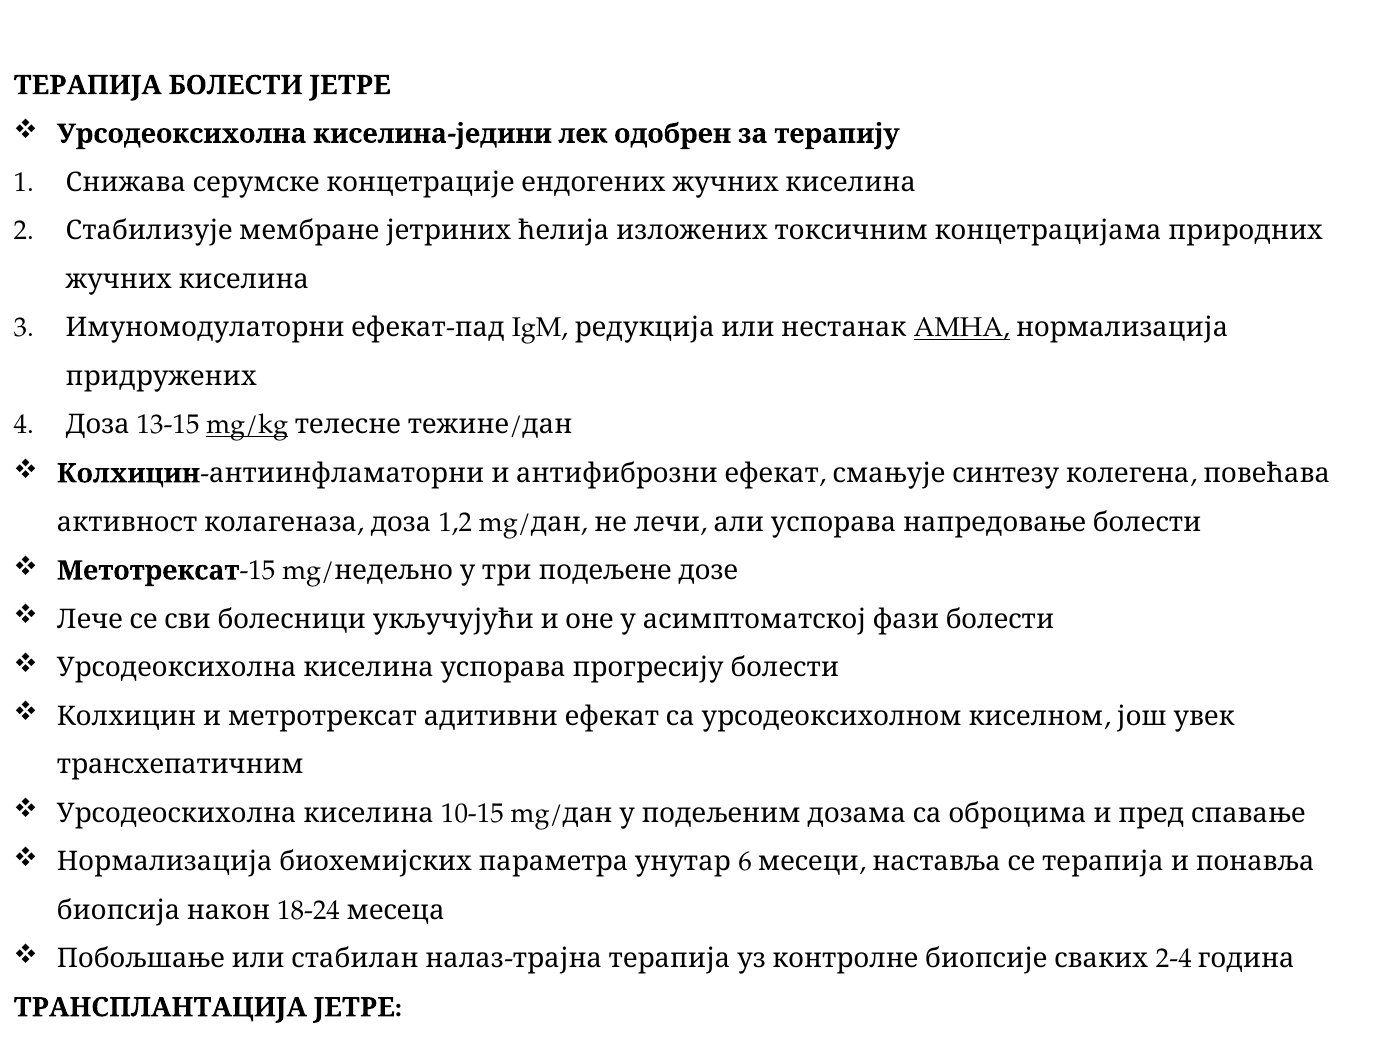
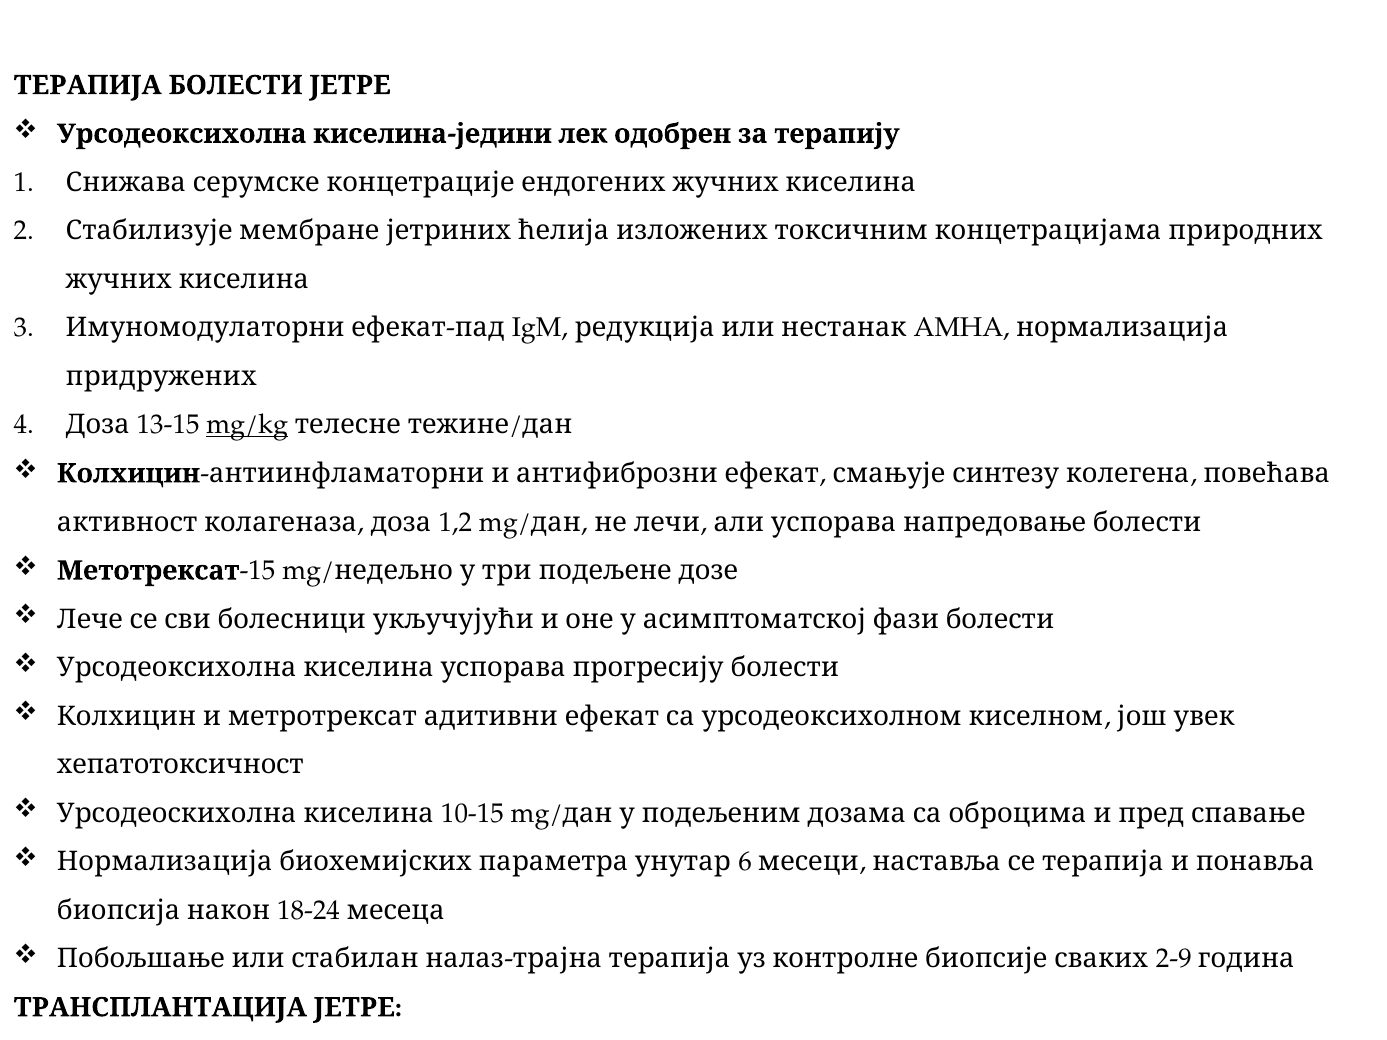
AMHA underline: present -> none
трансхепатичним: трансхепатичним -> хепатотоксичност
2-4: 2-4 -> 2-9
